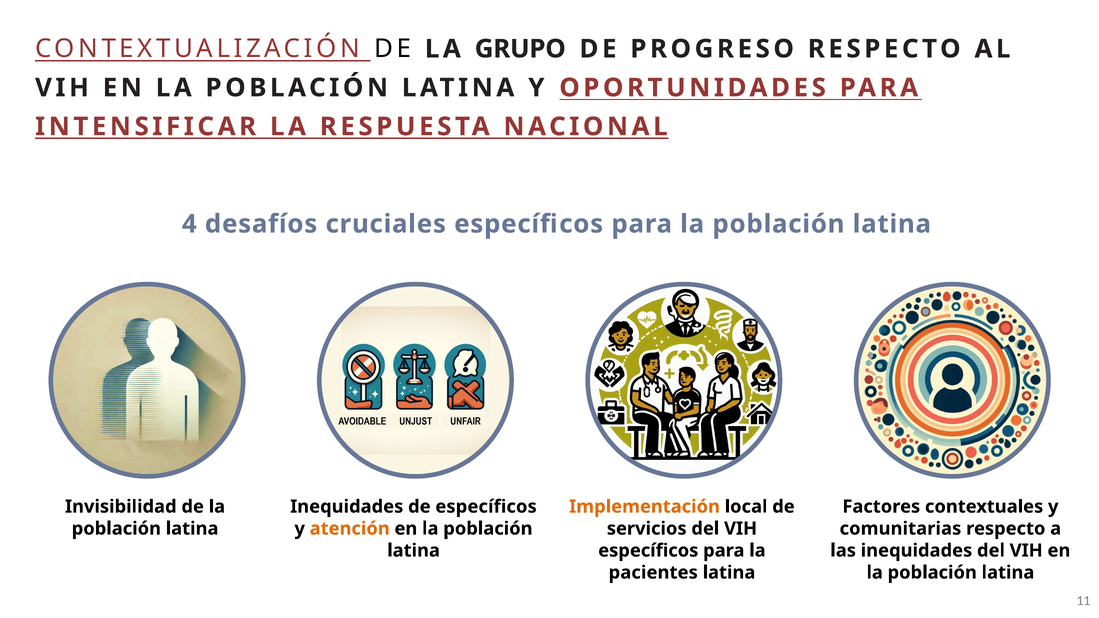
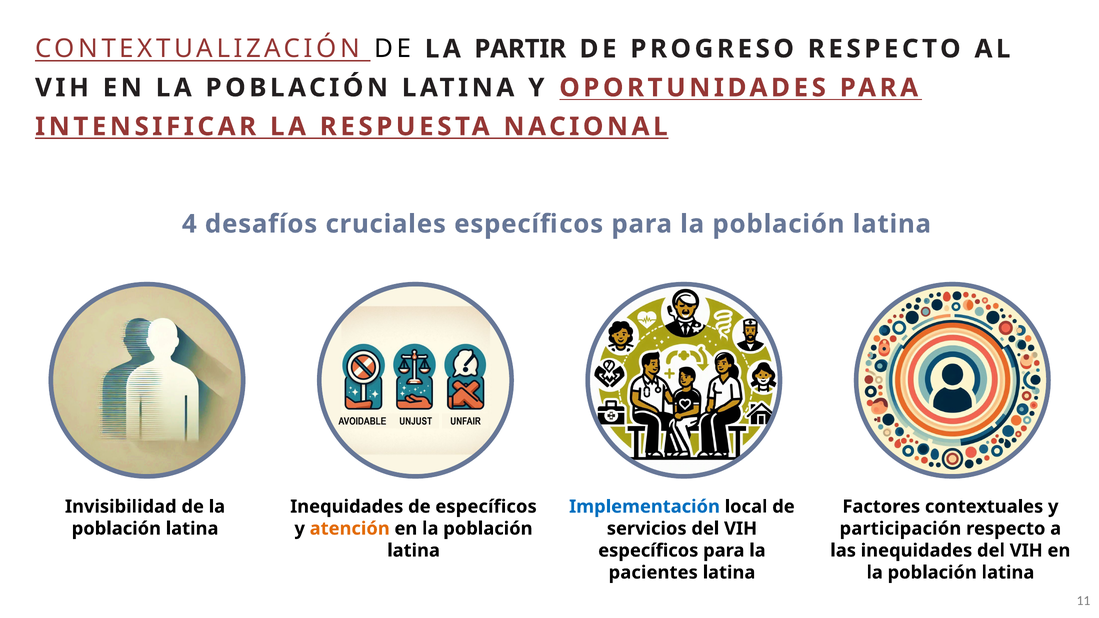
GRUPO: GRUPO -> PARTIR
Implementación colour: orange -> blue
comunitarias: comunitarias -> participación
